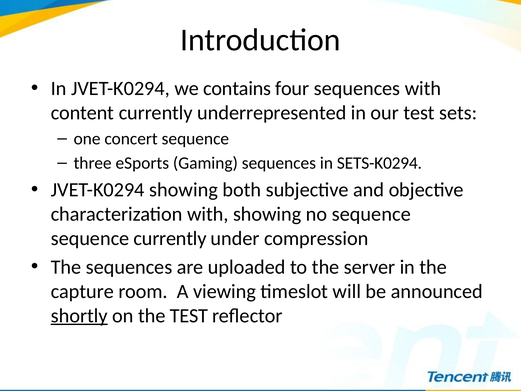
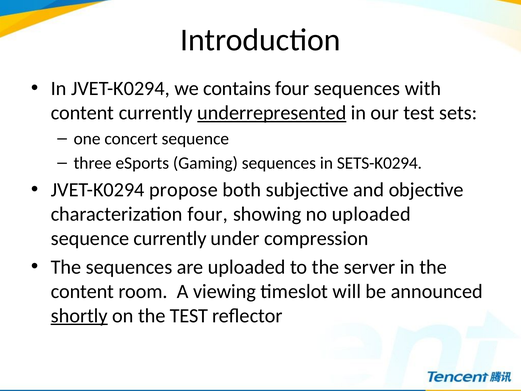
underrepresented underline: none -> present
JVET-K0294 showing: showing -> propose
characterization with: with -> four
no sequence: sequence -> uploaded
capture at (82, 291): capture -> content
